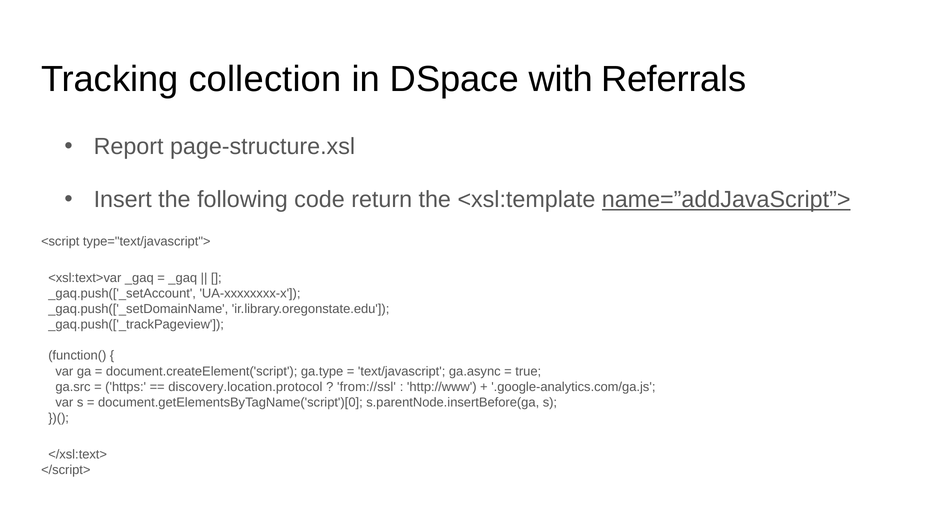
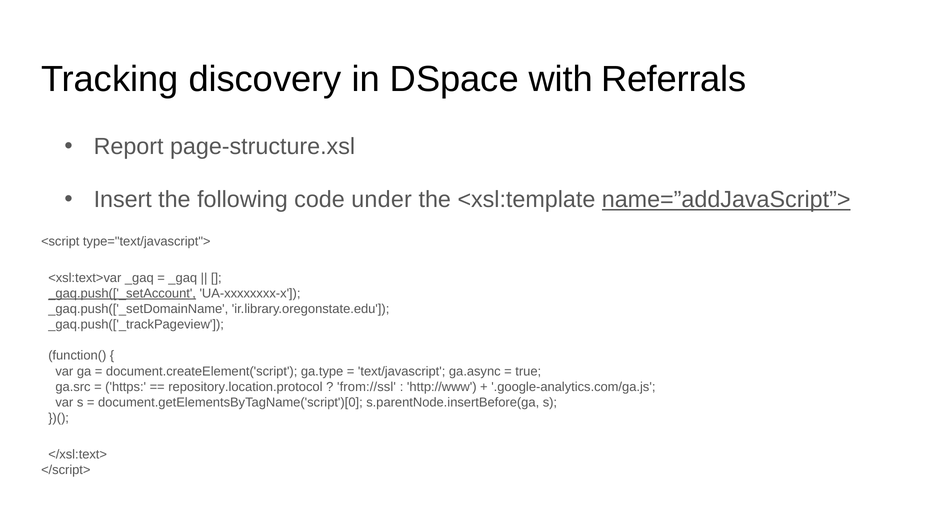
collection: collection -> discovery
return: return -> under
_gaq.push(['_setAccount underline: none -> present
discovery.location.protocol: discovery.location.protocol -> repository.location.protocol
